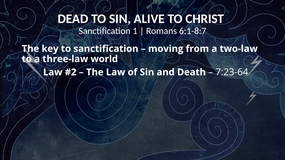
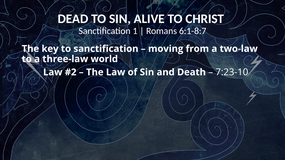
7:23-64: 7:23-64 -> 7:23-10
